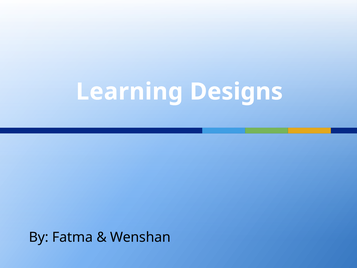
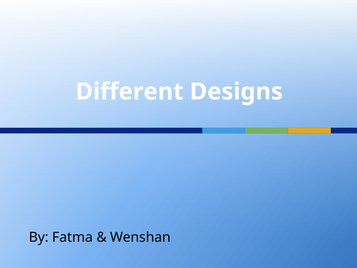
Learning: Learning -> Different
